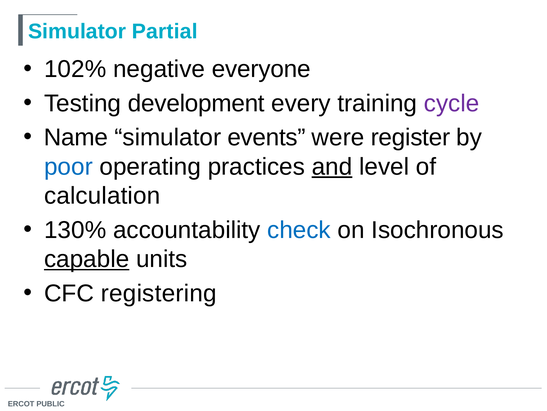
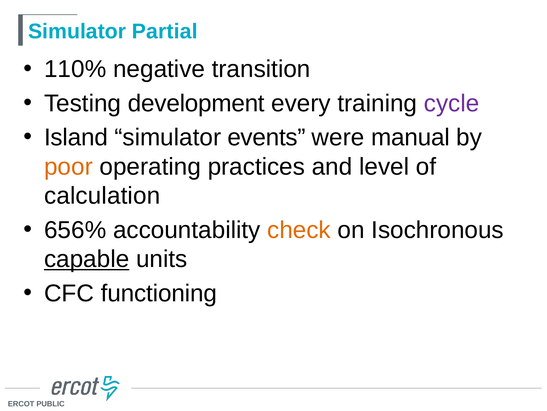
102%: 102% -> 110%
everyone: everyone -> transition
Name: Name -> Island
register: register -> manual
poor colour: blue -> orange
and underline: present -> none
130%: 130% -> 656%
check colour: blue -> orange
registering: registering -> functioning
